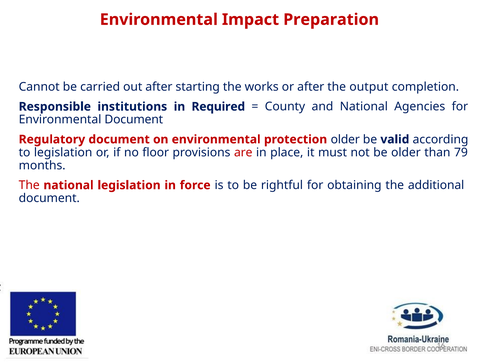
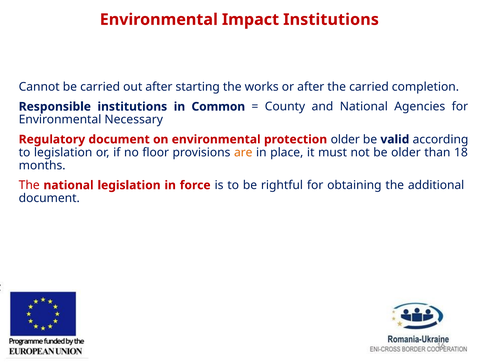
Impact Preparation: Preparation -> Institutions
the output: output -> carried
Required: Required -> Common
Environmental Document: Document -> Necessary
are colour: red -> orange
79: 79 -> 18
